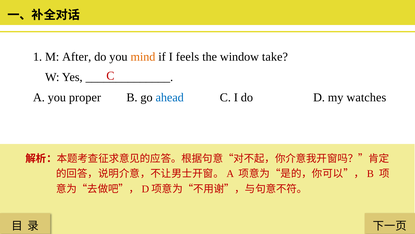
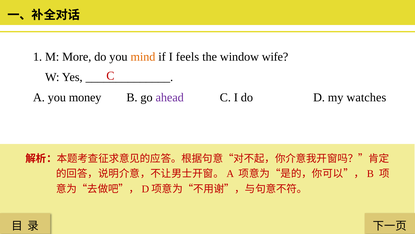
After: After -> More
take: take -> wife
proper: proper -> money
ahead colour: blue -> purple
